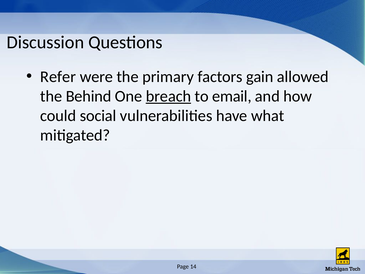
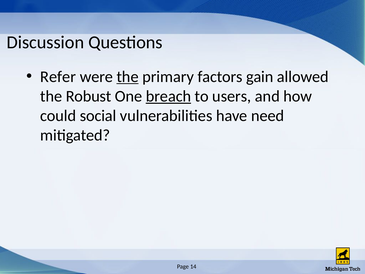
the at (128, 77) underline: none -> present
Behind: Behind -> Robust
email: email -> users
what: what -> need
